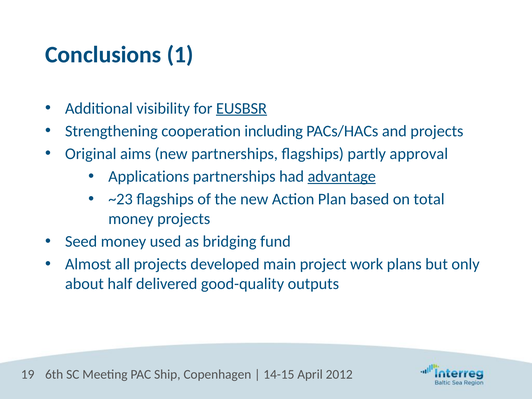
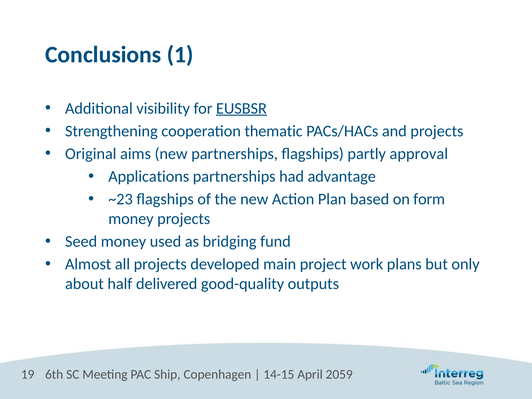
including: including -> thematic
advantage underline: present -> none
total: total -> form
2012: 2012 -> 2059
